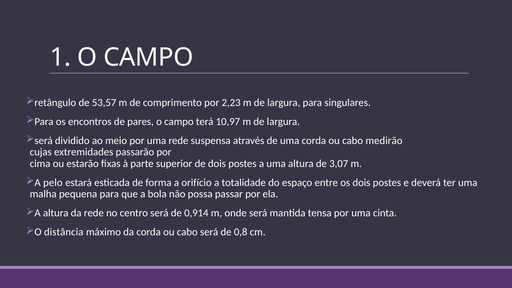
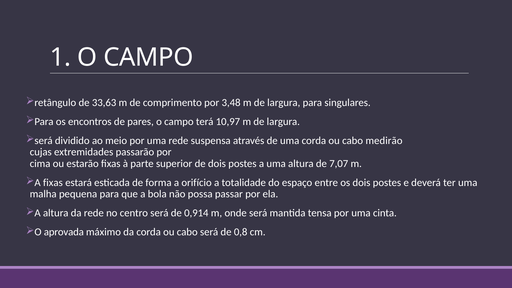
53,57: 53,57 -> 33,63
2,23: 2,23 -> 3,48
3,07: 3,07 -> 7,07
A pelo: pelo -> fixas
distância: distância -> aprovada
